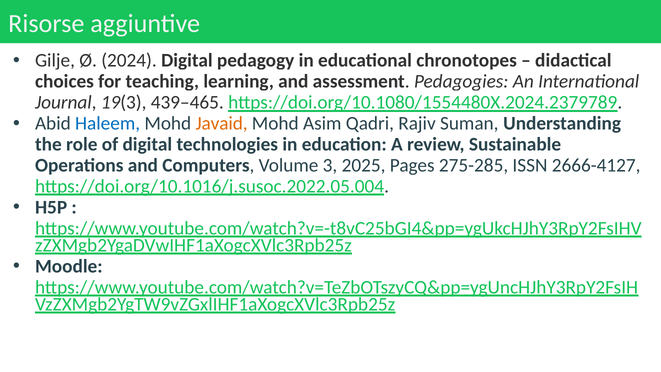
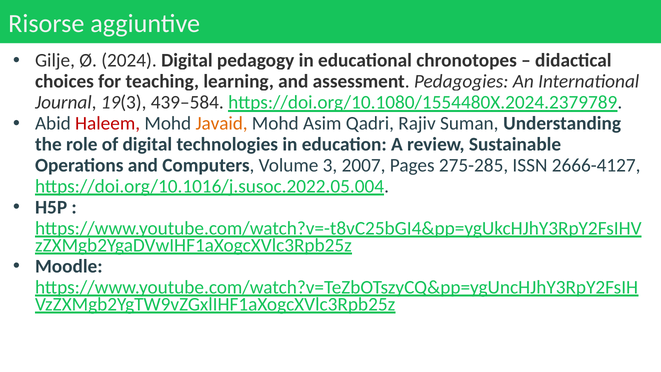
439–465: 439–465 -> 439–584
Haleem colour: blue -> red
2025: 2025 -> 2007
